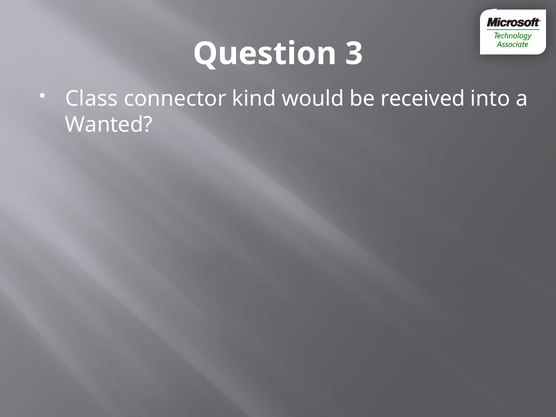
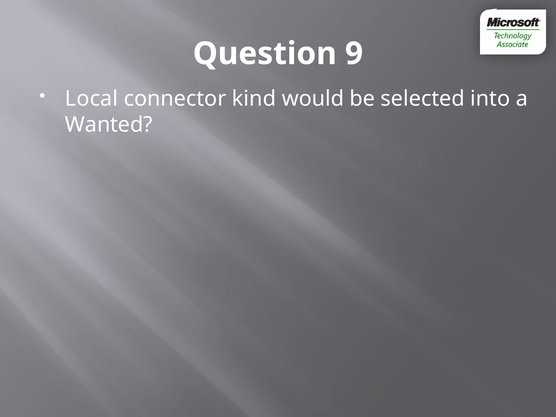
3: 3 -> 9
Class: Class -> Local
received: received -> selected
